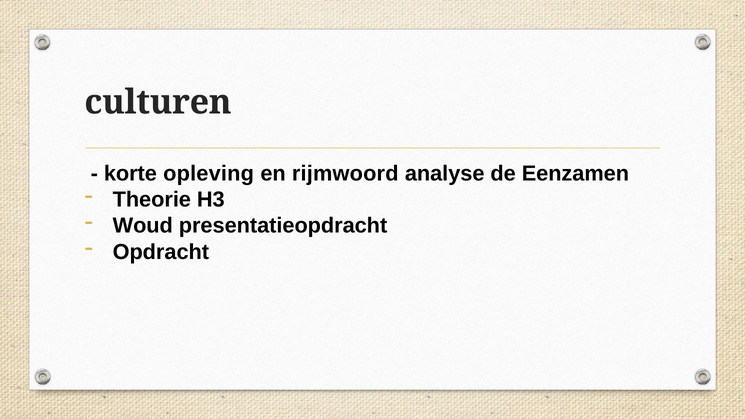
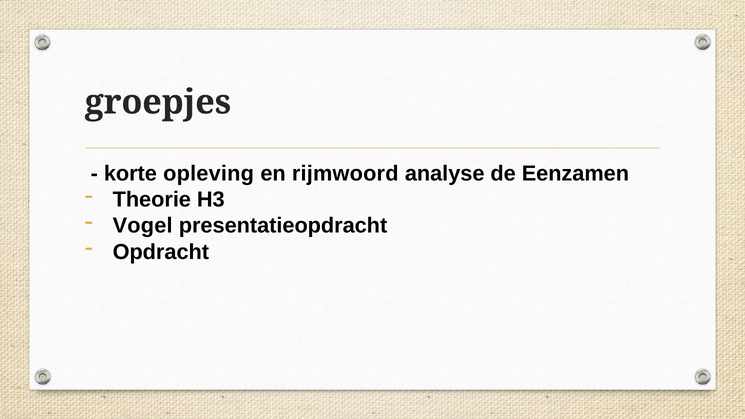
culturen: culturen -> groepjes
Woud: Woud -> Vogel
